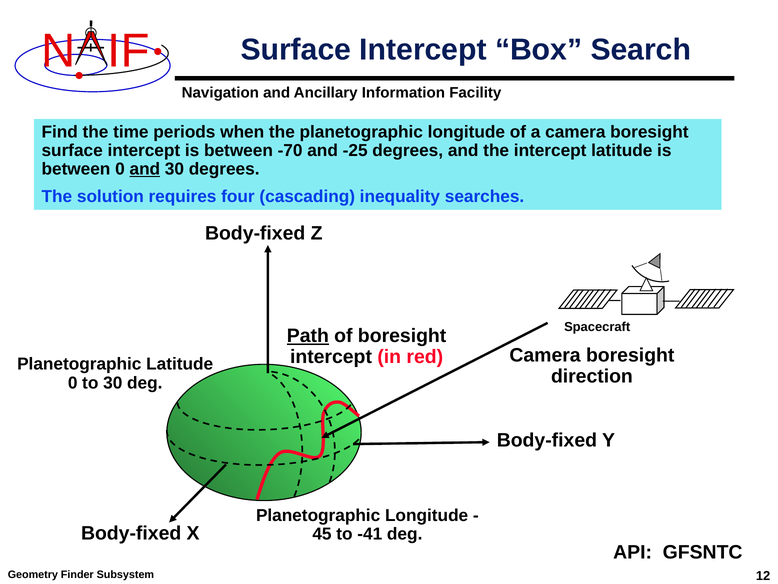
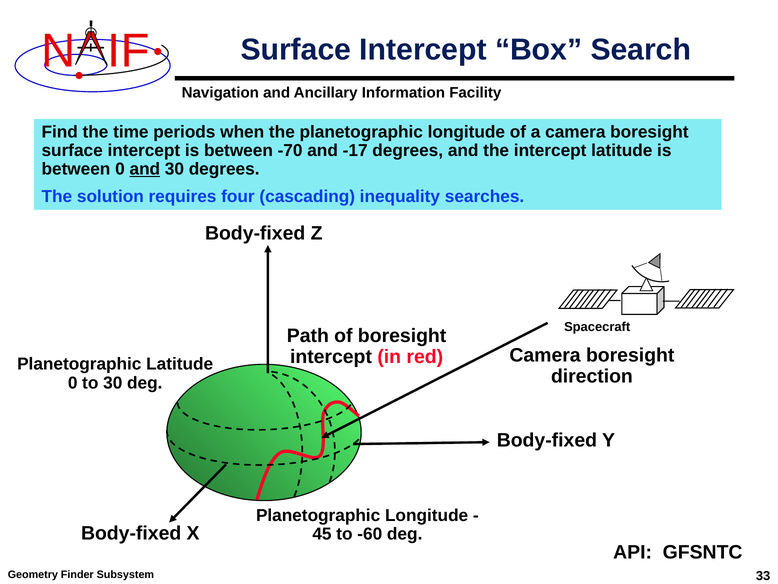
-25: -25 -> -17
Path underline: present -> none
-41: -41 -> -60
12: 12 -> 33
